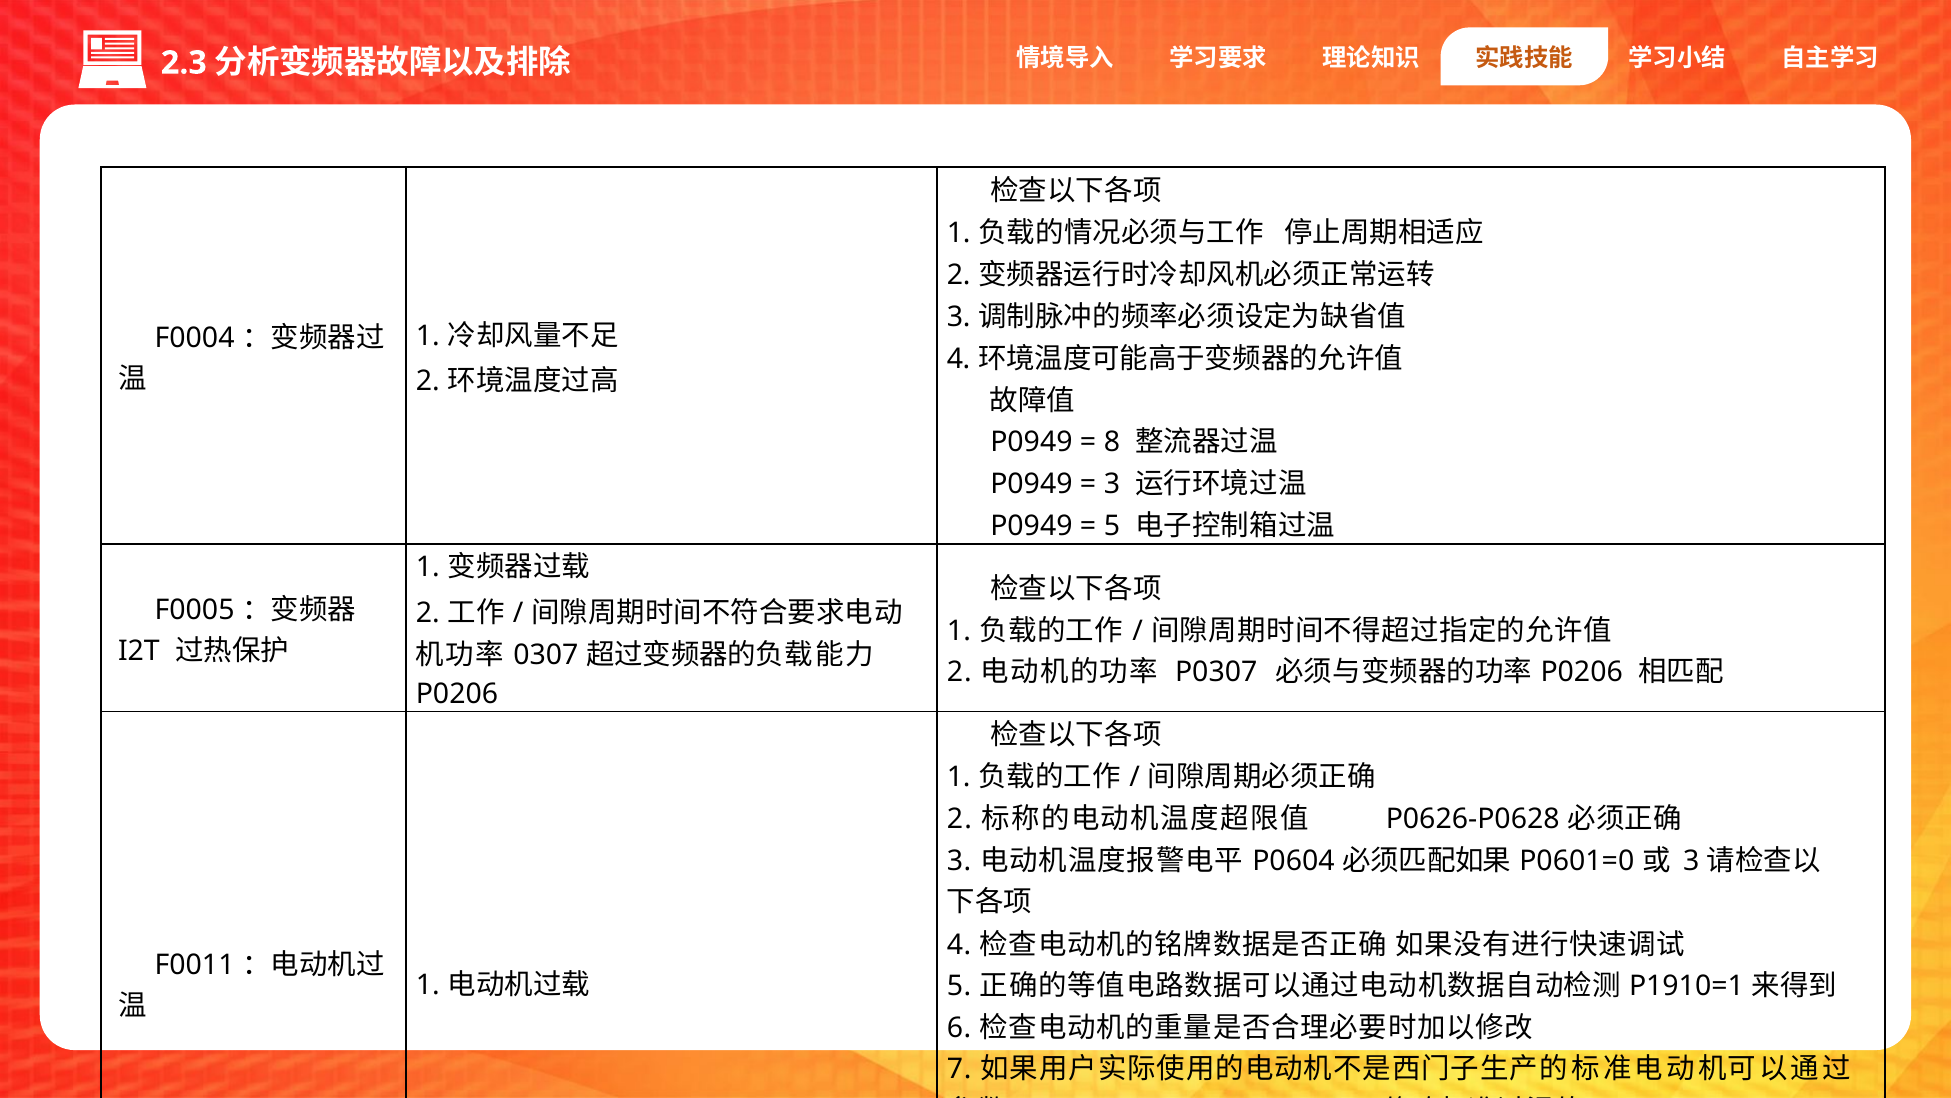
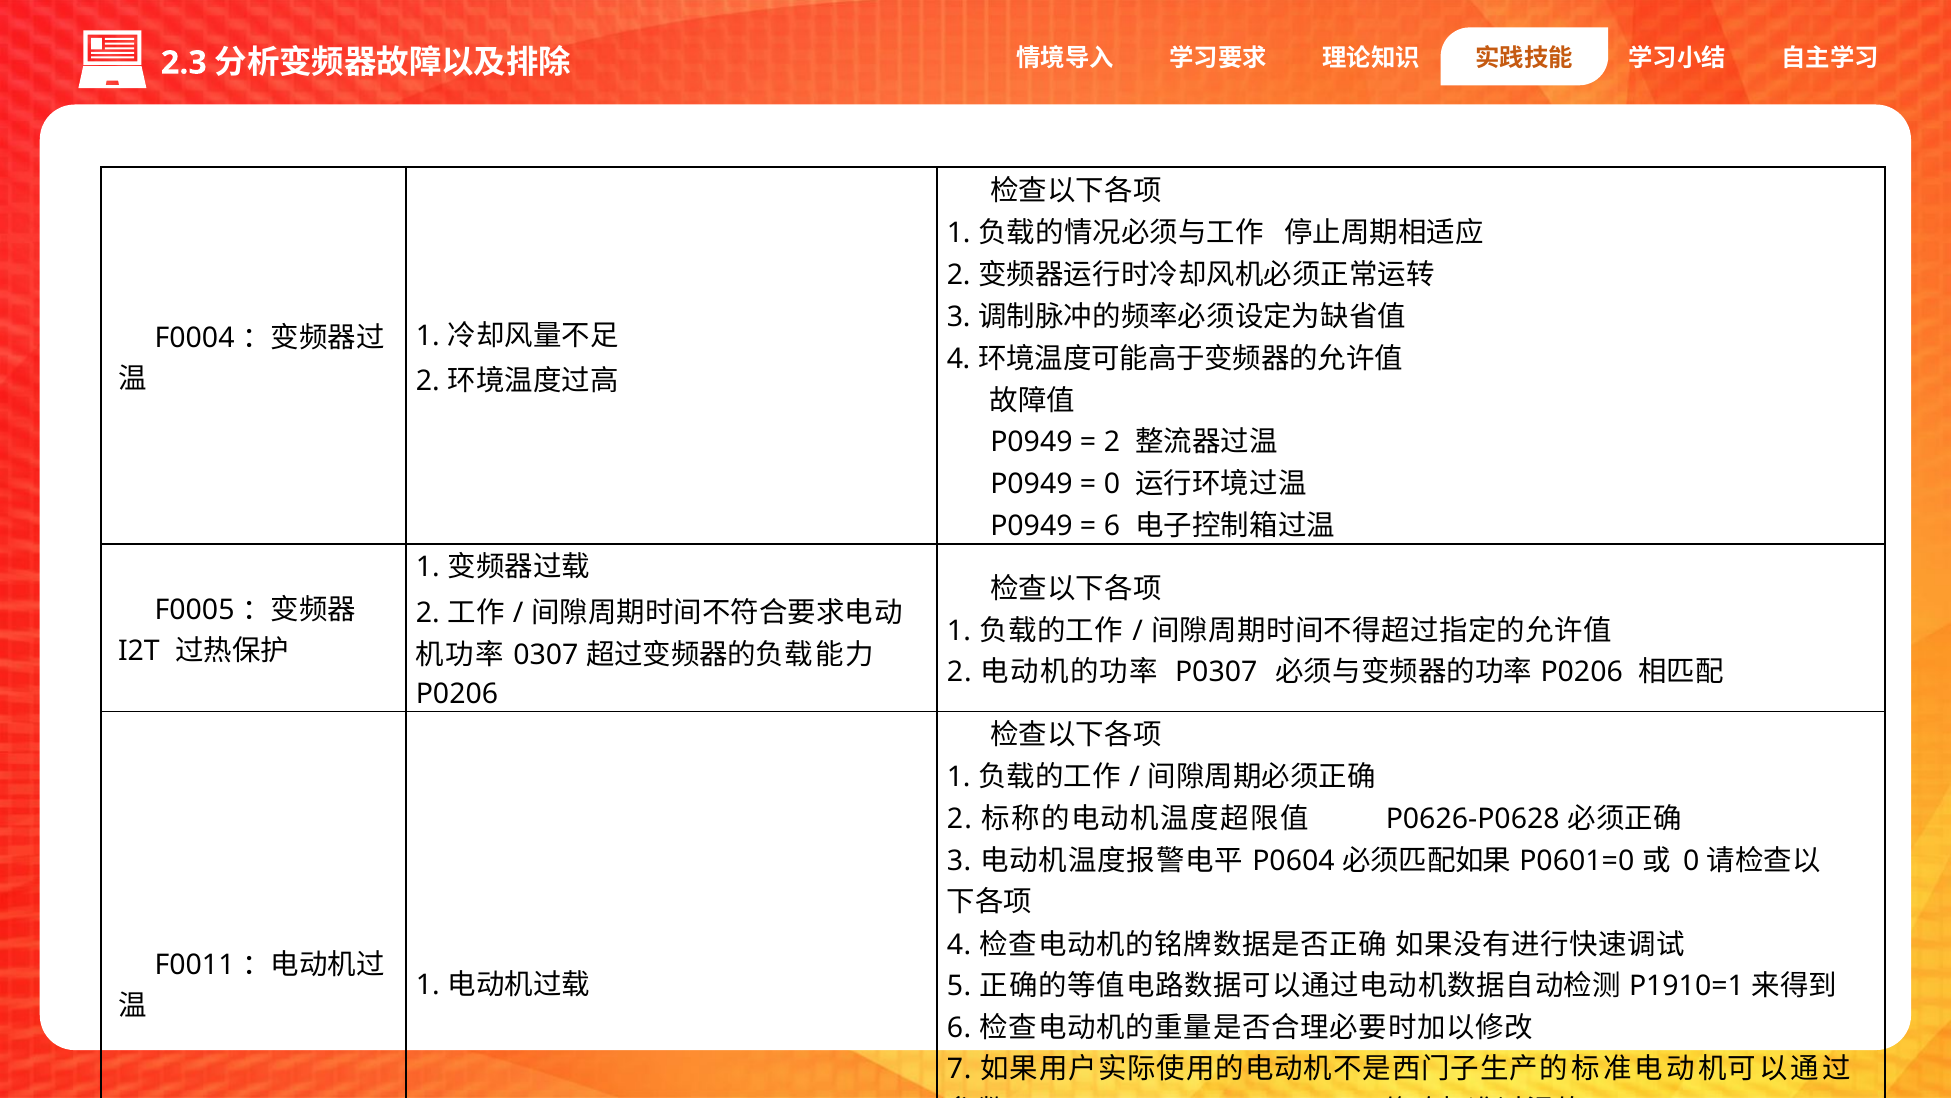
8 at (1112, 442): 8 -> 2
3 at (1112, 484): 3 -> 0
5 at (1112, 526): 5 -> 6
3 at (1691, 860): 3 -> 0
